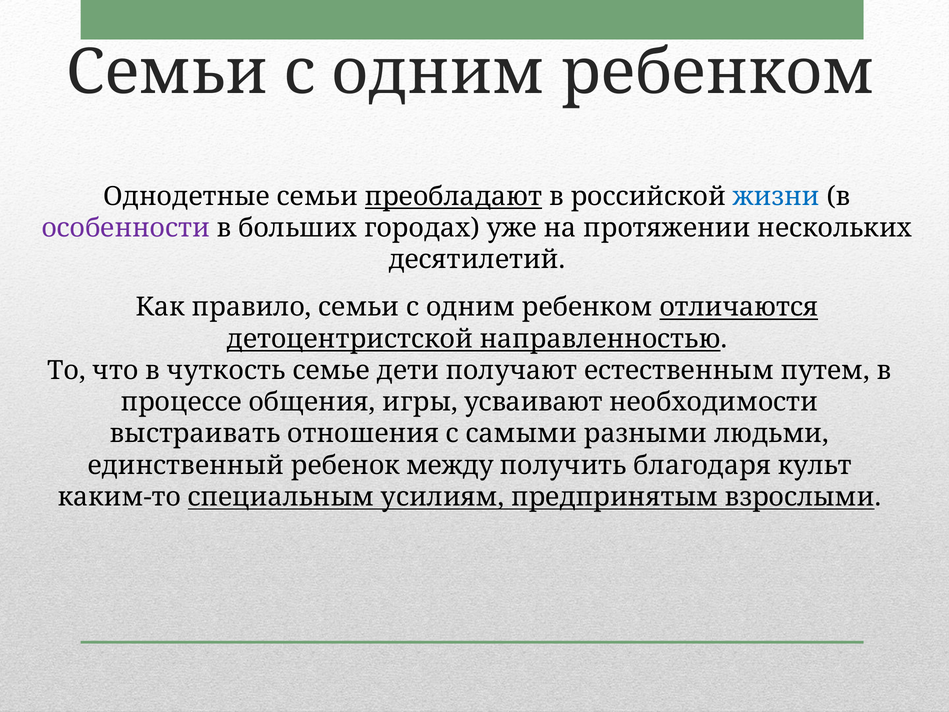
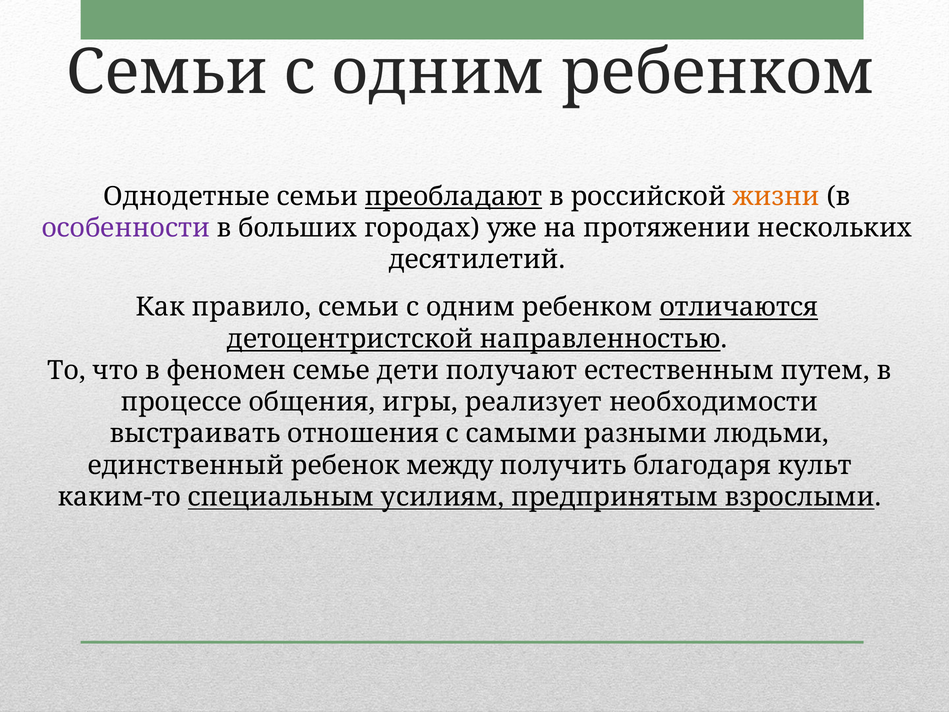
жизни colour: blue -> orange
чуткость: чуткость -> феномен
усваивают: усваивают -> реализует
